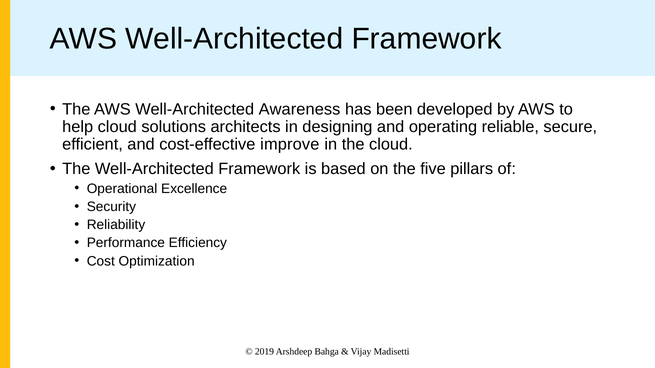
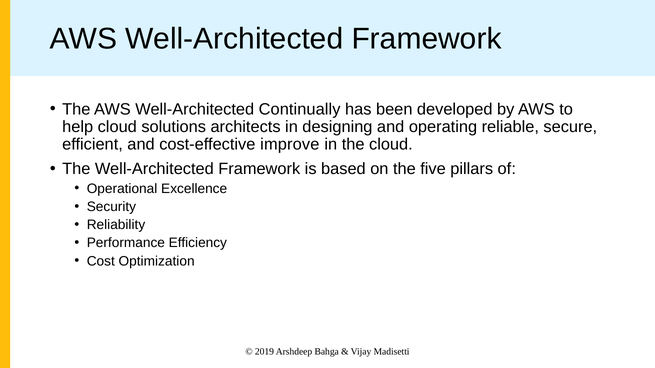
Awareness: Awareness -> Continually
